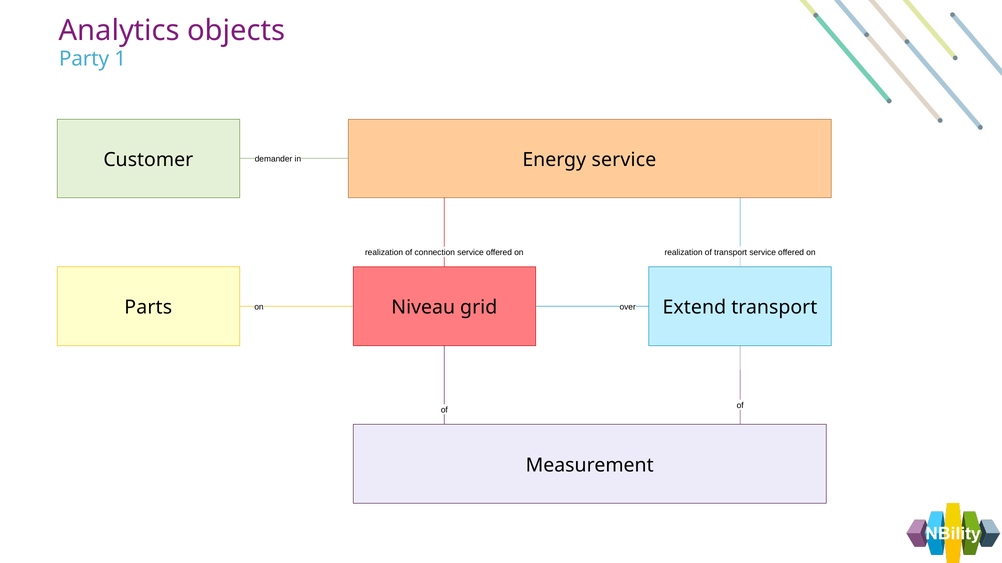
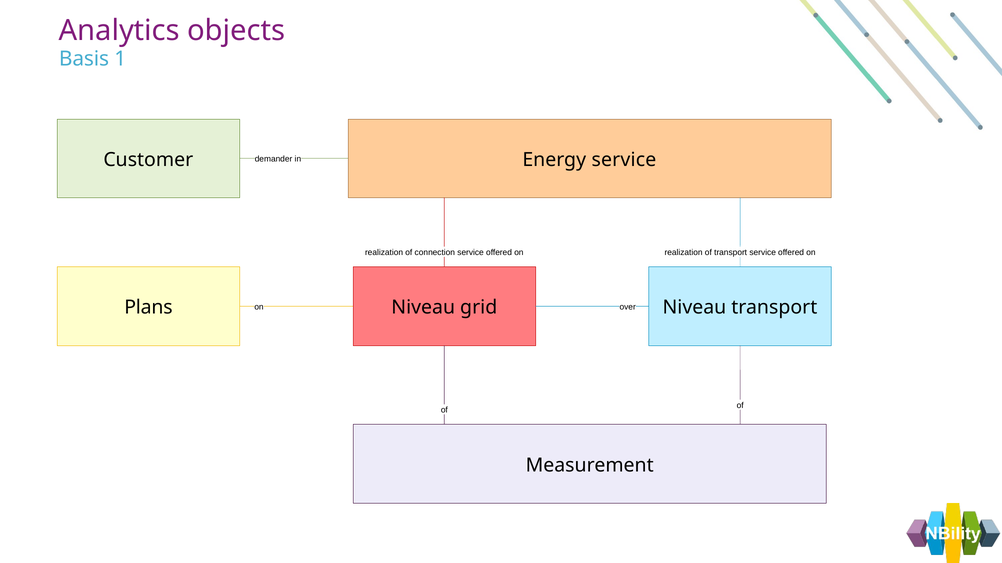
Party: Party -> Basis
Parts: Parts -> Plans
grid Extend: Extend -> Niveau
